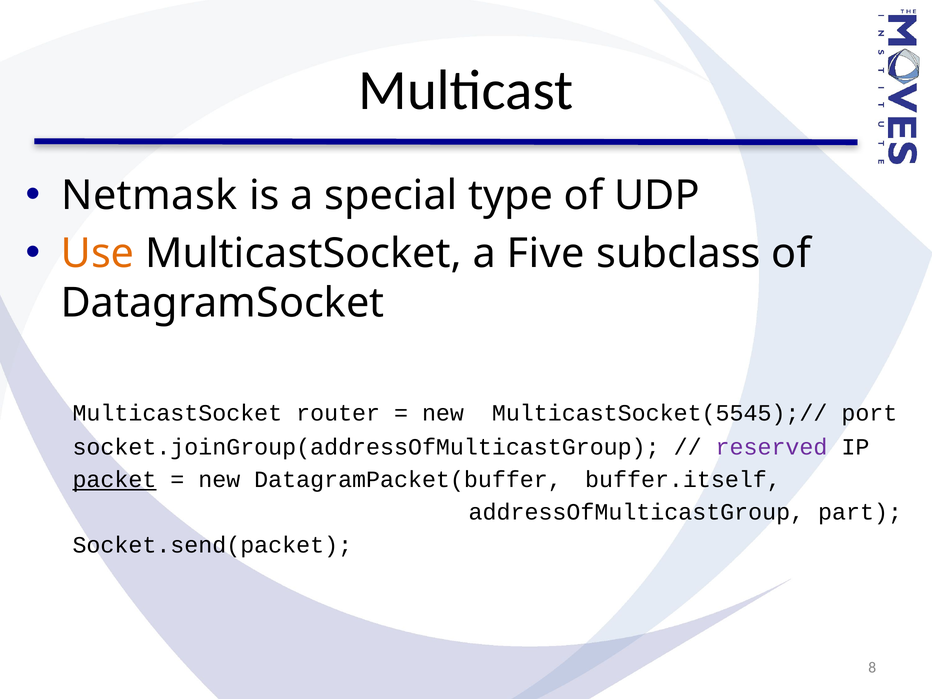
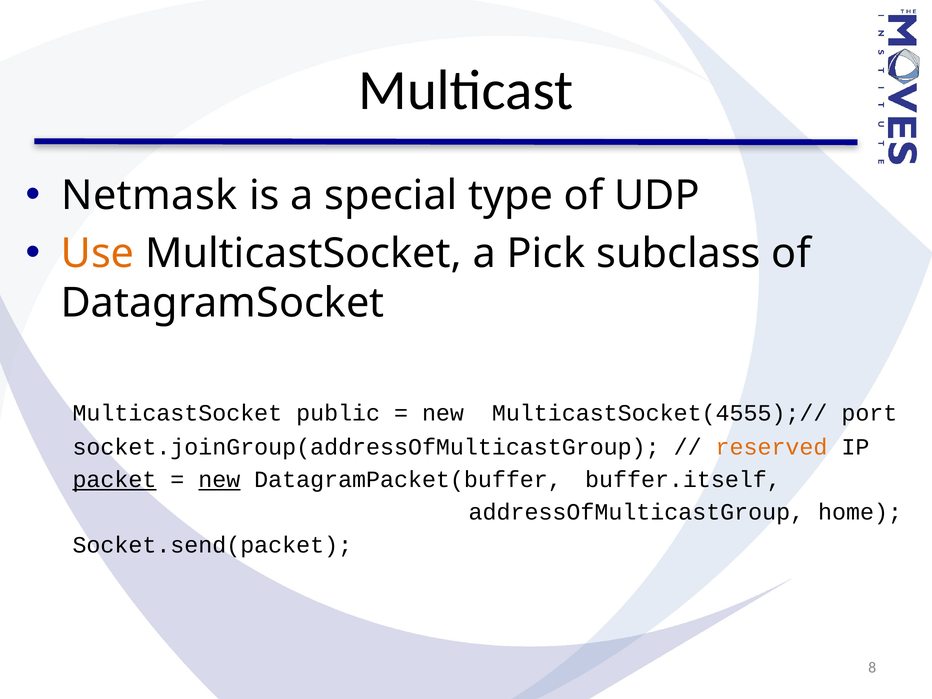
Five: Five -> Pick
router: router -> public
MulticastSocket(5545);//: MulticastSocket(5545);// -> MulticastSocket(4555);//
reserved colour: purple -> orange
new at (219, 480) underline: none -> present
part: part -> home
